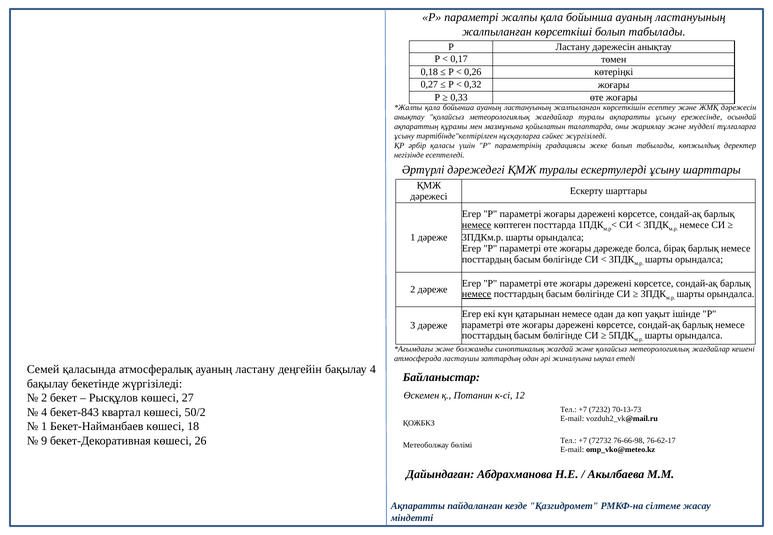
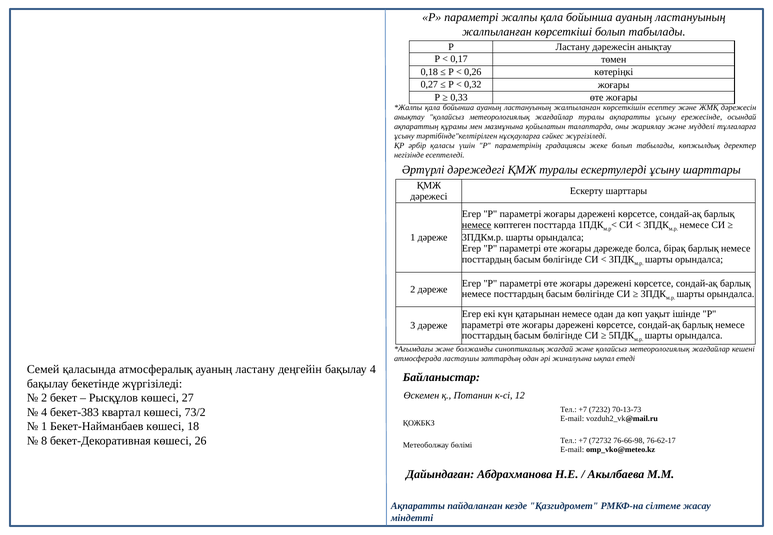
немесе at (477, 294) underline: present -> none
бекет-843: бекет-843 -> бекет-383
50/2: 50/2 -> 73/2
9: 9 -> 8
